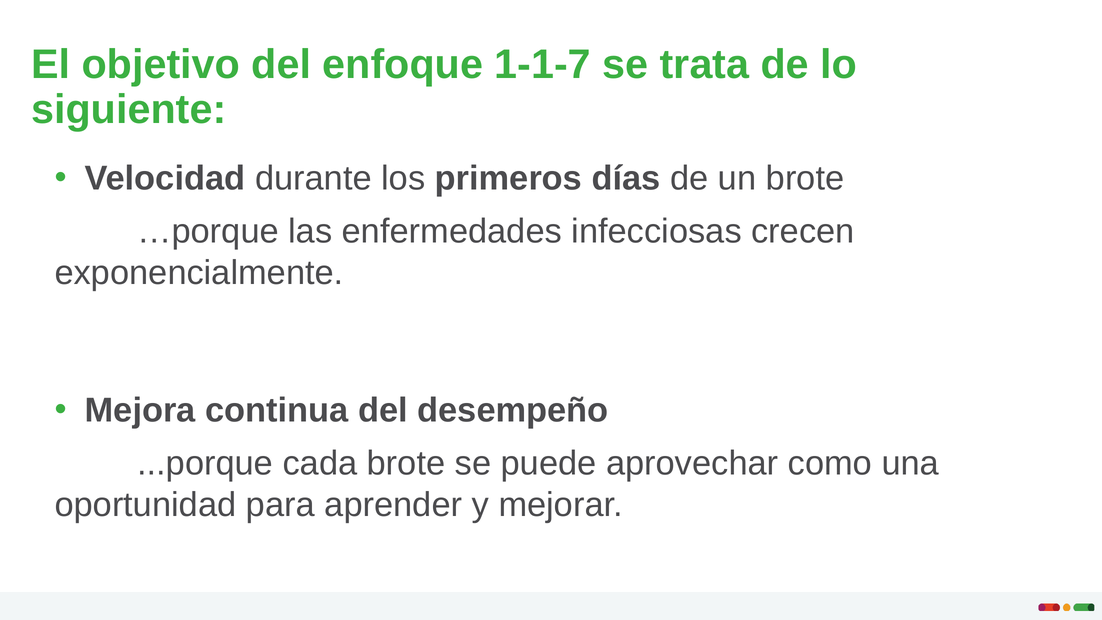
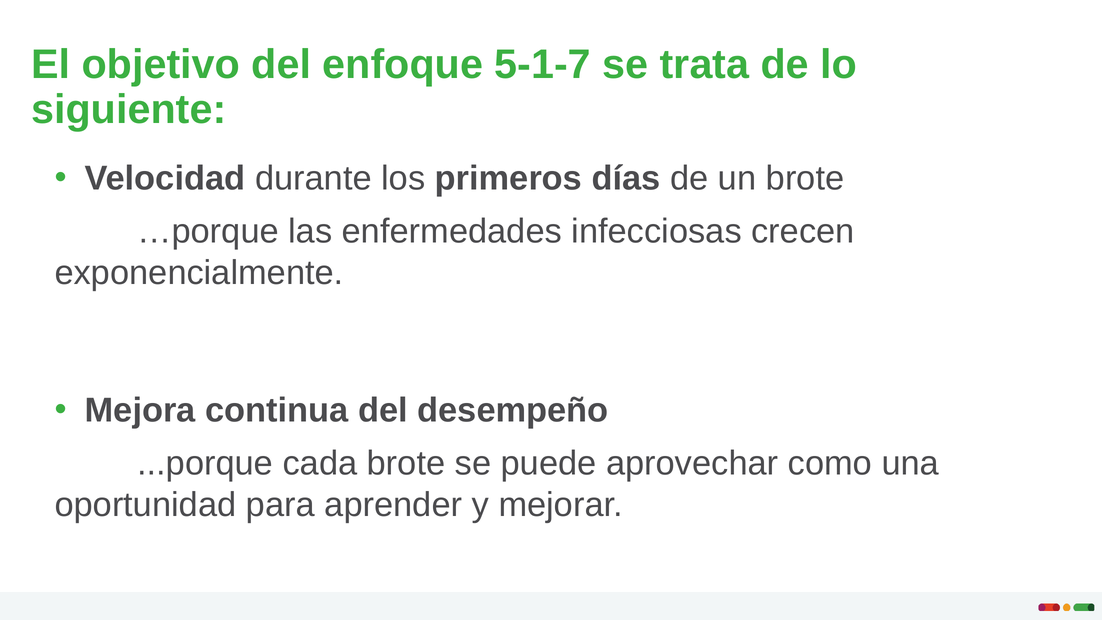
1-1-7: 1-1-7 -> 5-1-7
